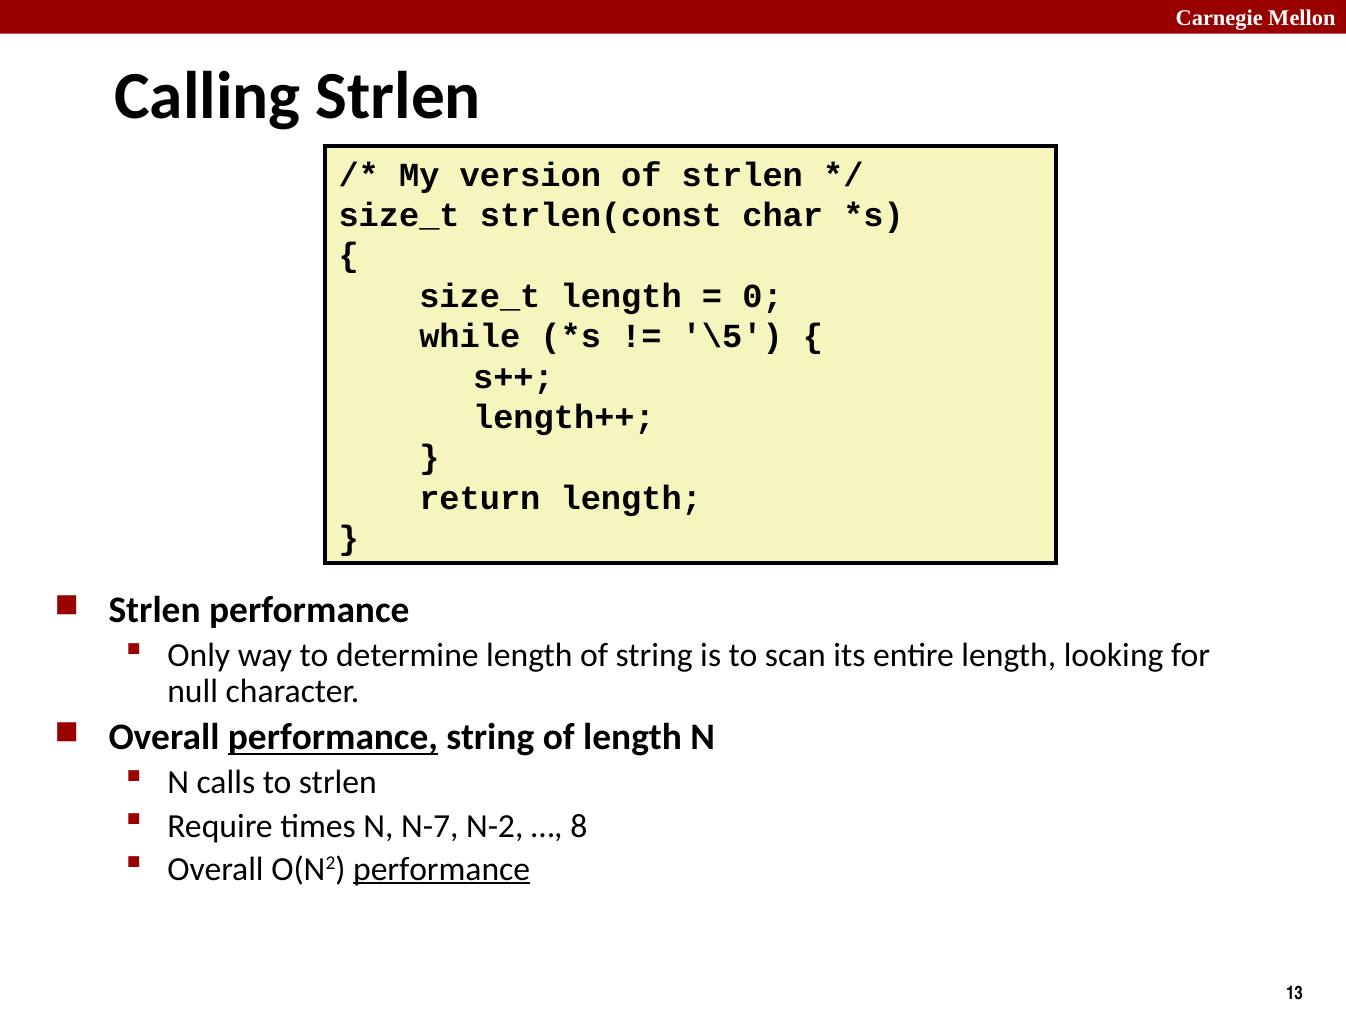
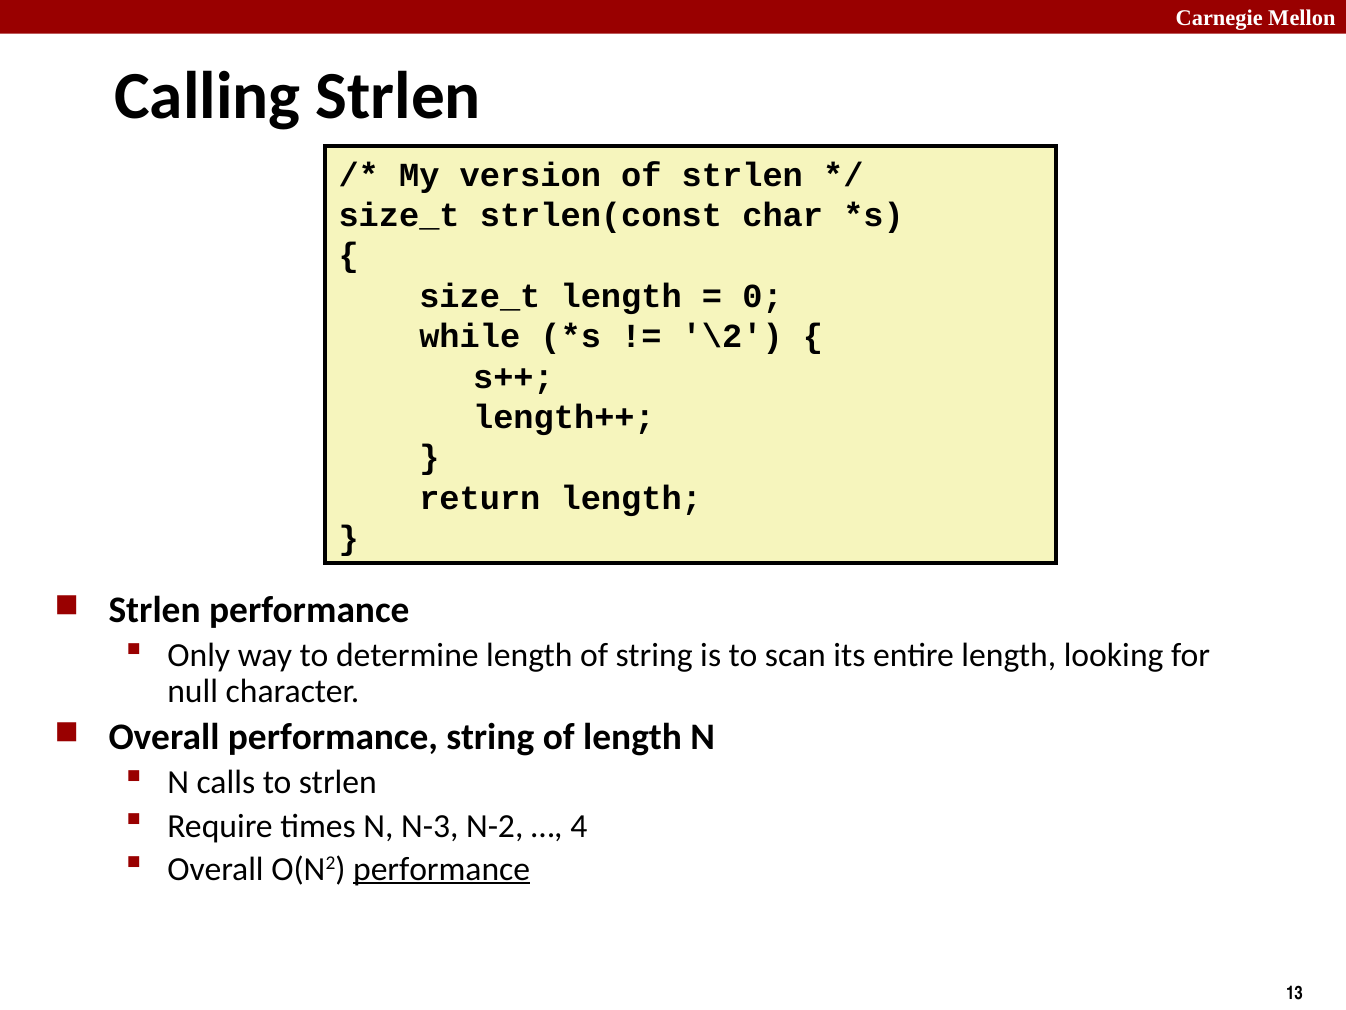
\5: \5 -> \2
performance at (333, 737) underline: present -> none
N-7: N-7 -> N-3
8: 8 -> 4
